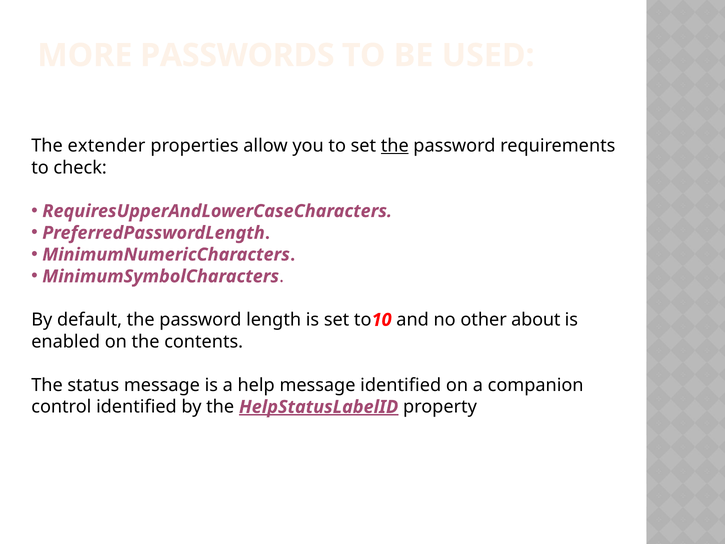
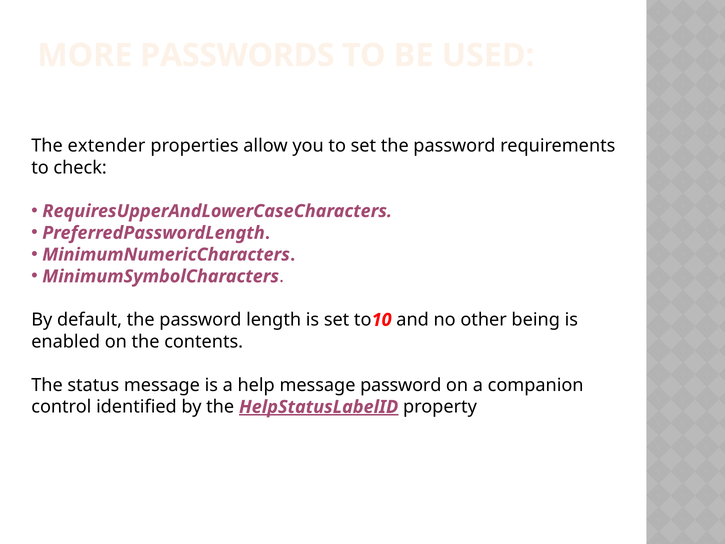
the at (395, 146) underline: present -> none
about: about -> being
message identified: identified -> password
